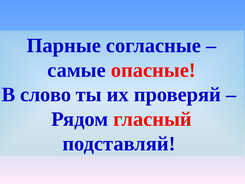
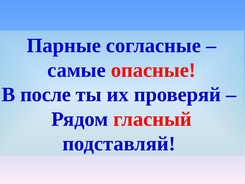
слово: слово -> после
